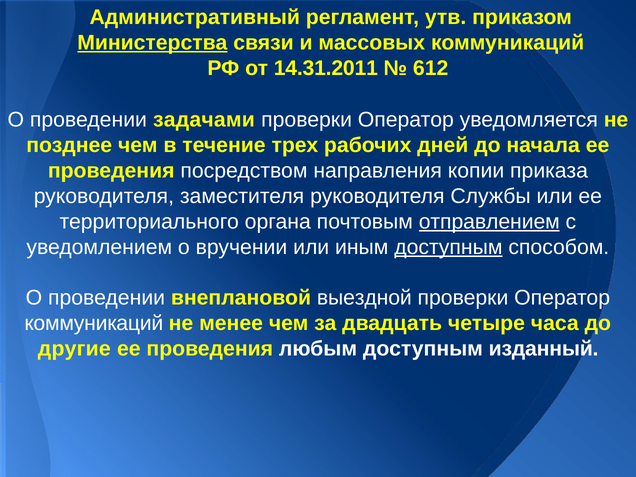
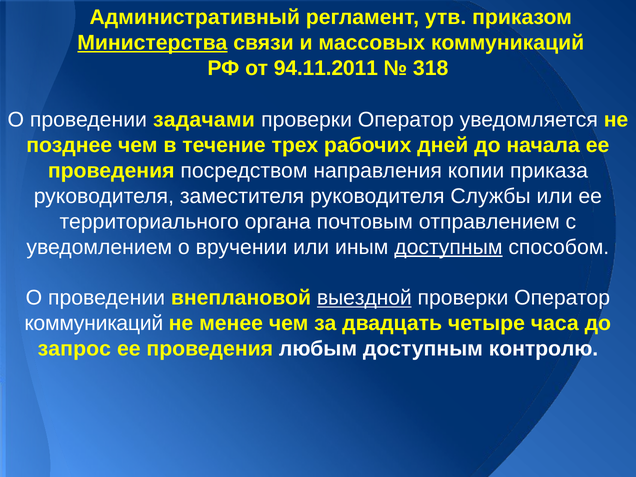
14.31.2011: 14.31.2011 -> 94.11.2011
612: 612 -> 318
отправлением underline: present -> none
выездной underline: none -> present
другие: другие -> запрос
изданный: изданный -> контролю
